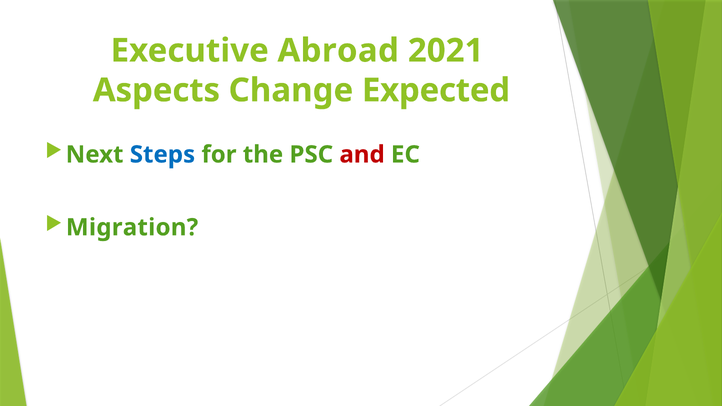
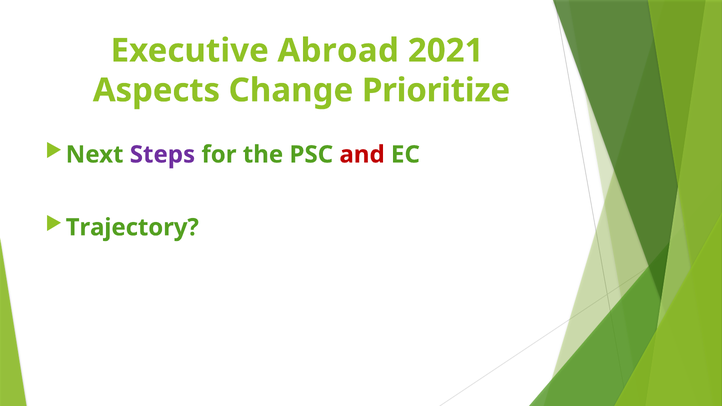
Expected: Expected -> Prioritize
Steps colour: blue -> purple
Migration: Migration -> Trajectory
